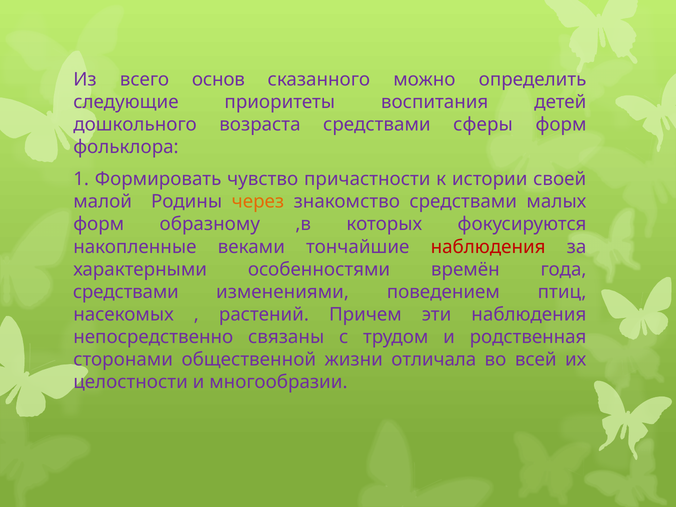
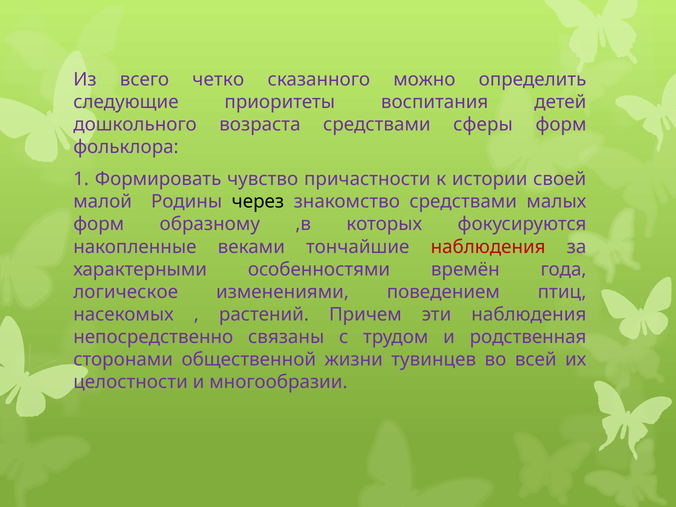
основ: основ -> четко
через colour: orange -> black
средствами at (126, 292): средствами -> логическое
отличала: отличала -> тувинцев
